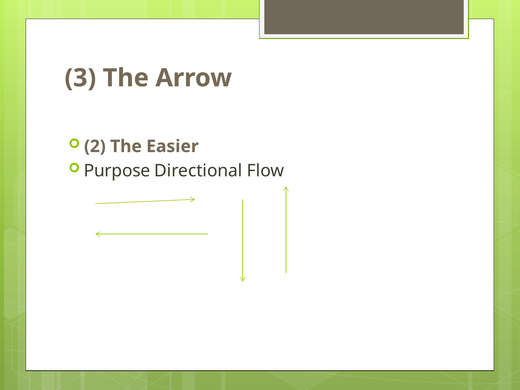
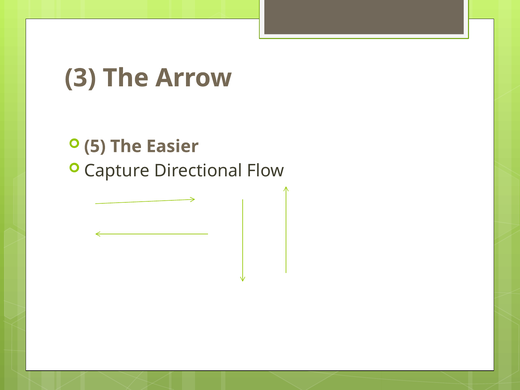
2: 2 -> 5
Purpose: Purpose -> Capture
